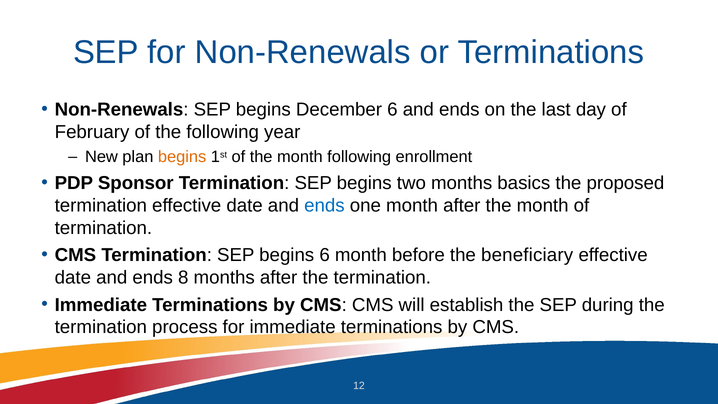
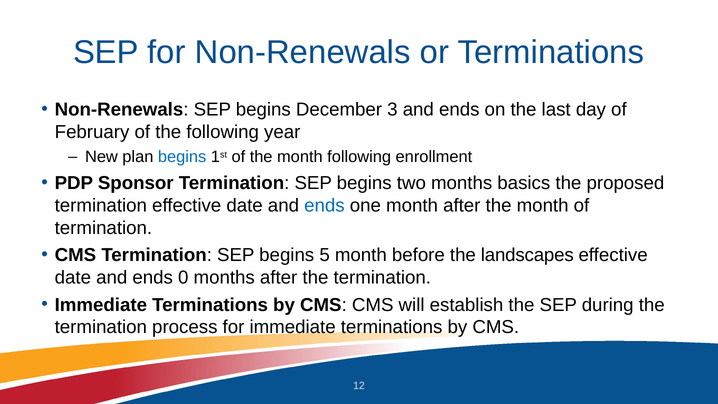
December 6: 6 -> 3
begins at (182, 157) colour: orange -> blue
begins 6: 6 -> 5
beneficiary: beneficiary -> landscapes
8: 8 -> 0
